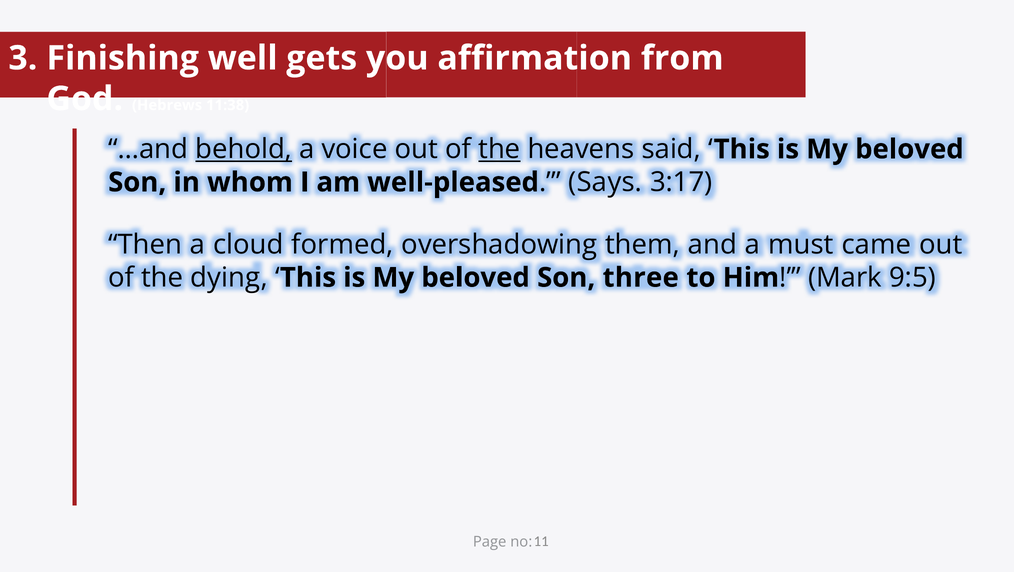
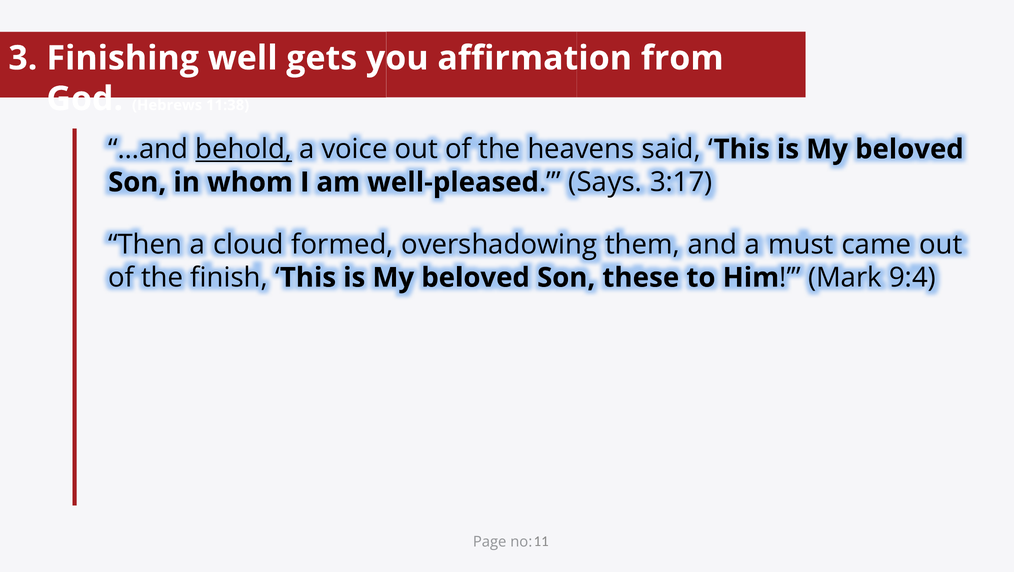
the at (499, 149) underline: present -> none
dying: dying -> finish
three: three -> these
9:5: 9:5 -> 9:4
